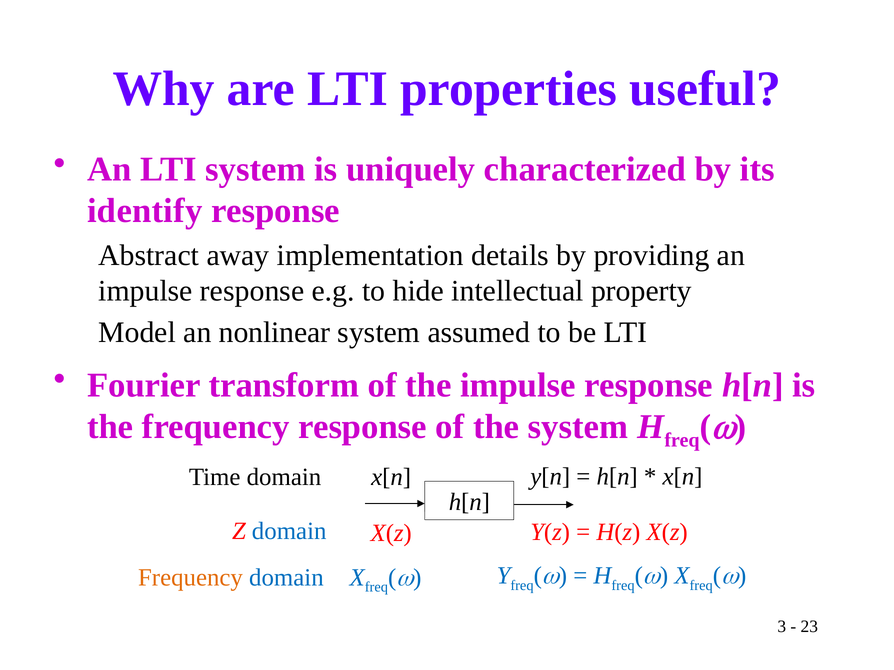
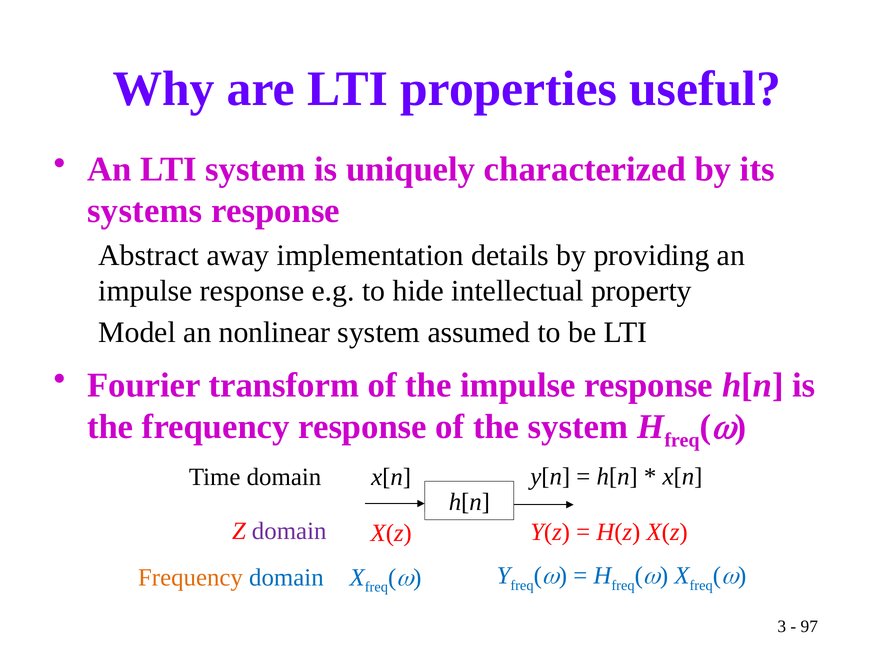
identify: identify -> systems
domain at (289, 531) colour: blue -> purple
23: 23 -> 97
